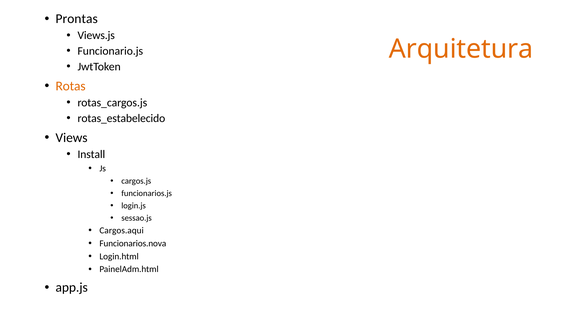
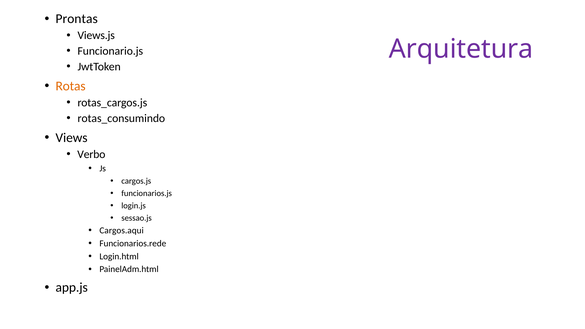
Arquitetura colour: orange -> purple
rotas_estabelecido: rotas_estabelecido -> rotas_consumindo
Install: Install -> Verbo
Funcionarios.nova: Funcionarios.nova -> Funcionarios.rede
